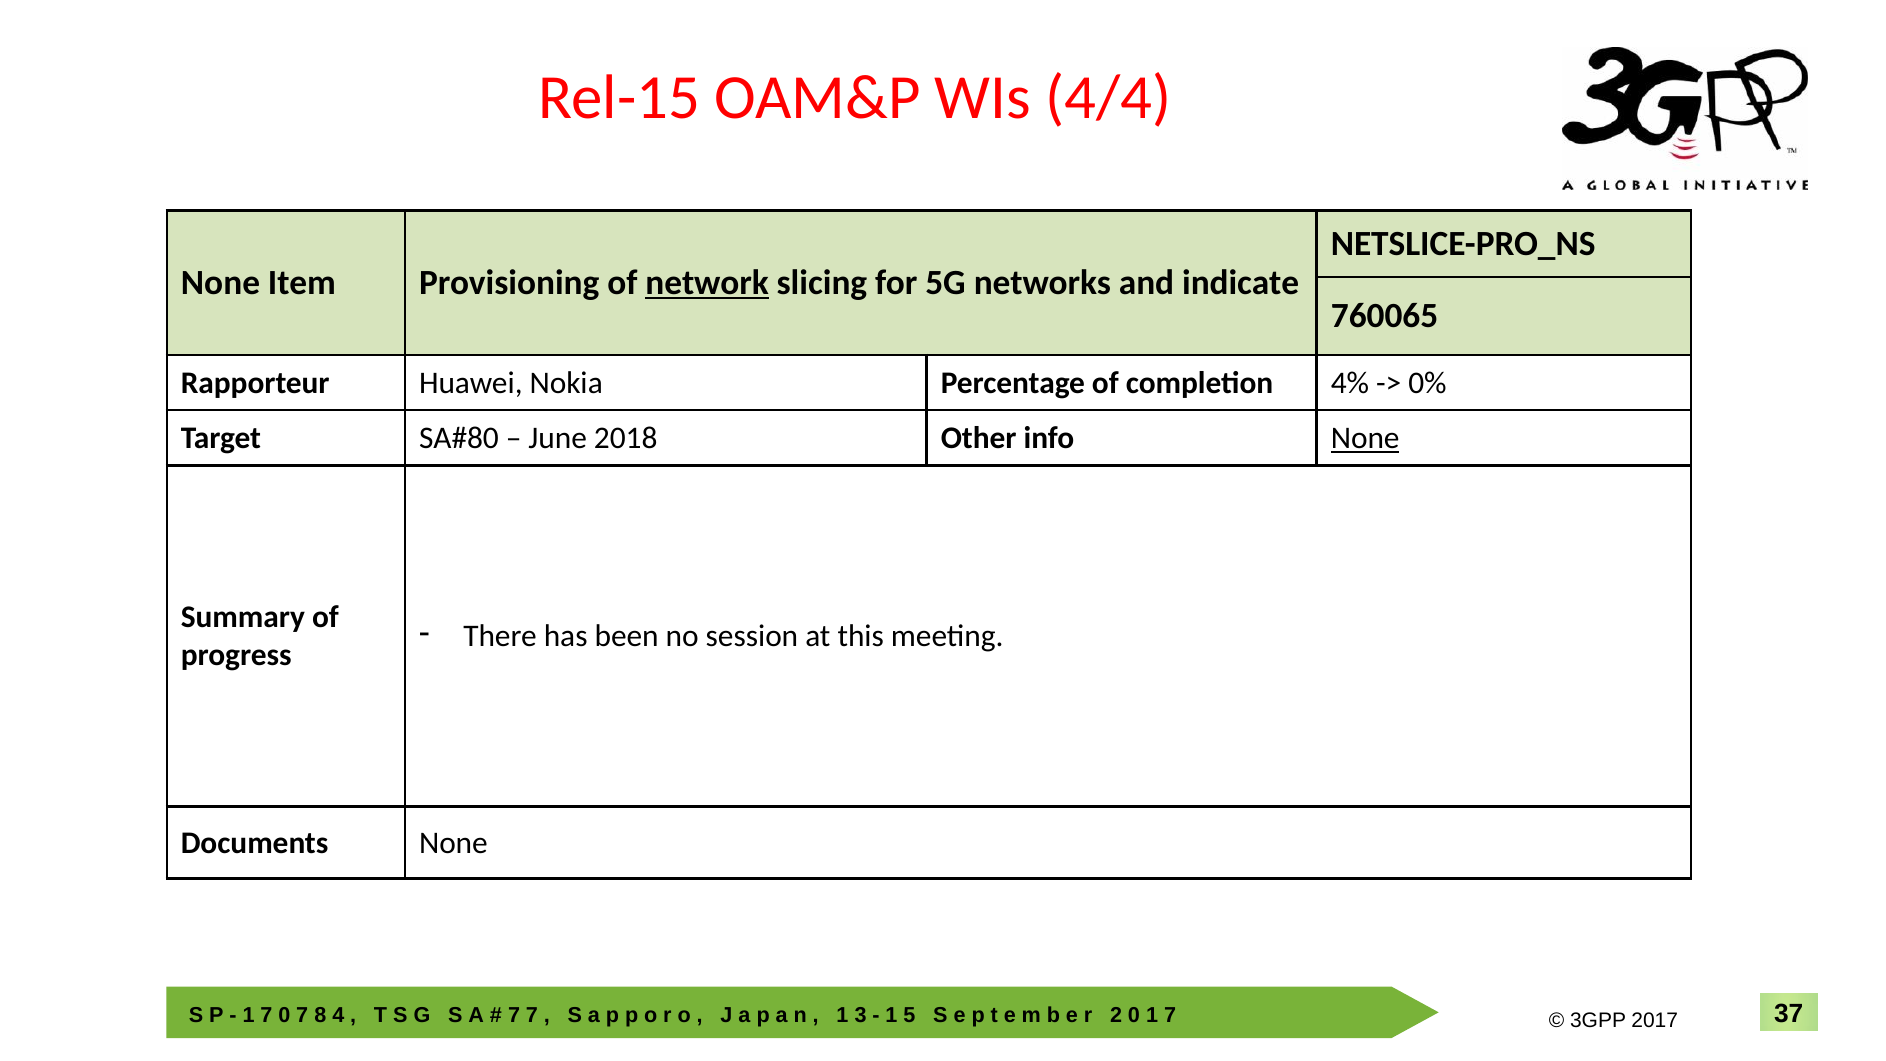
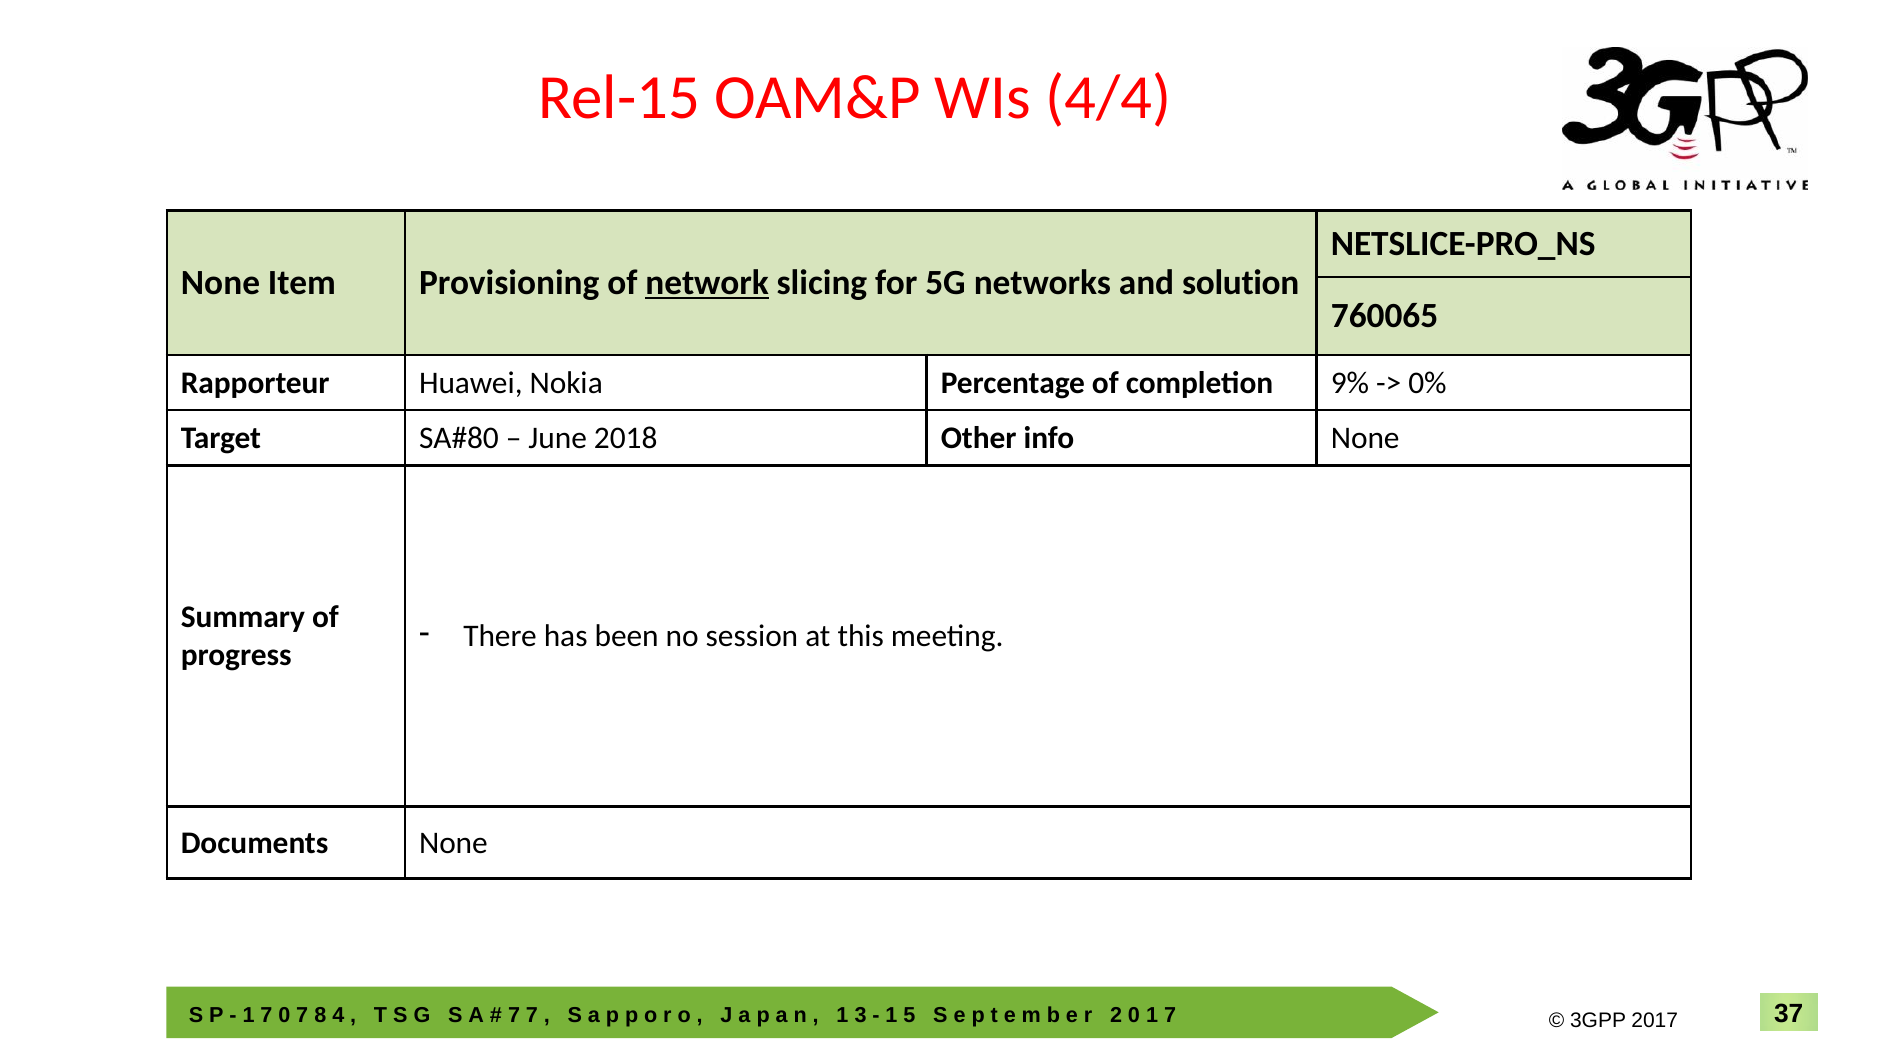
indicate: indicate -> solution
4%: 4% -> 9%
None at (1365, 438) underline: present -> none
